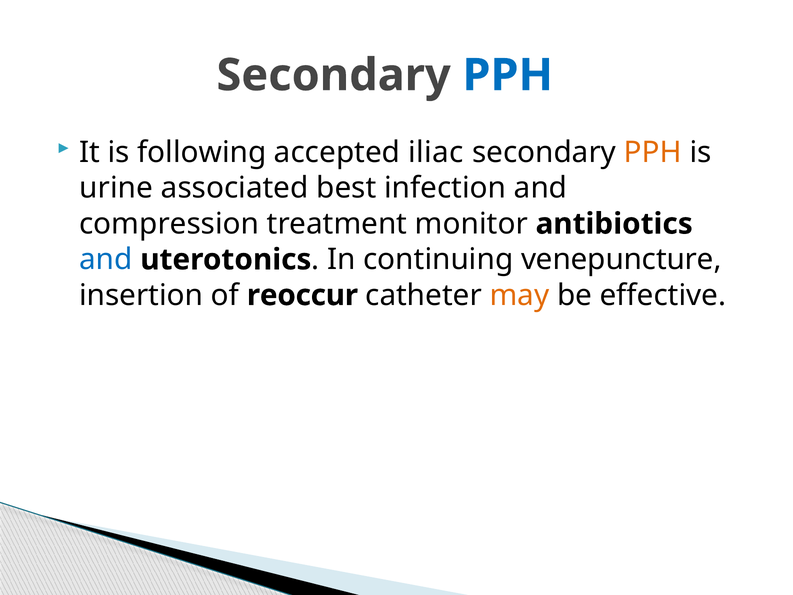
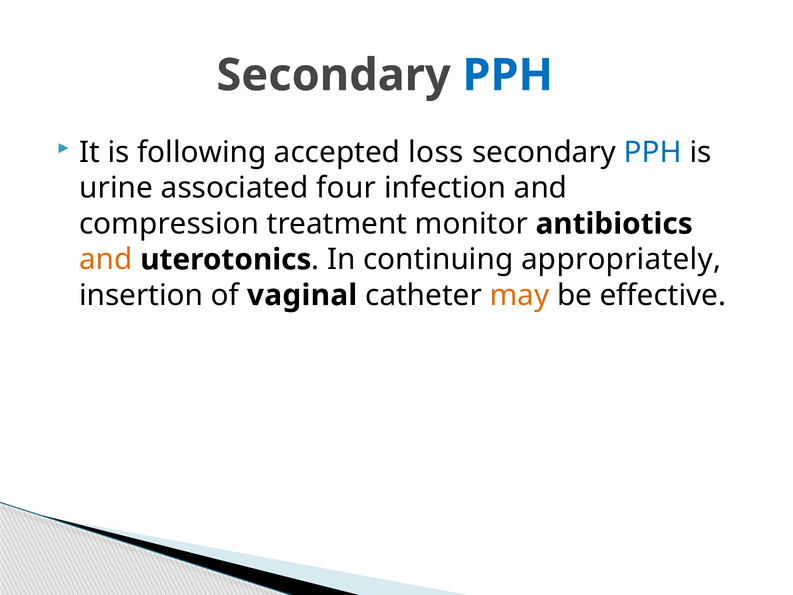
iliac: iliac -> loss
PPH at (653, 152) colour: orange -> blue
best: best -> four
and at (106, 259) colour: blue -> orange
venepuncture: venepuncture -> appropriately
reoccur: reoccur -> vaginal
